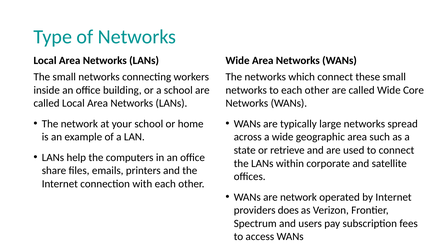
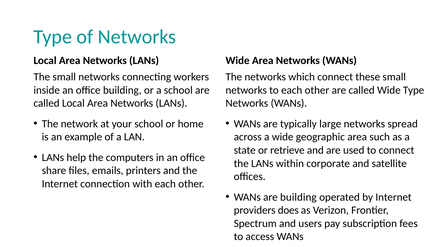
Wide Core: Core -> Type
are network: network -> building
